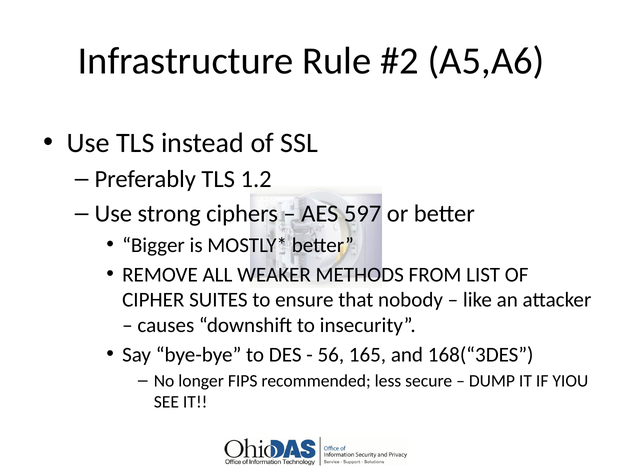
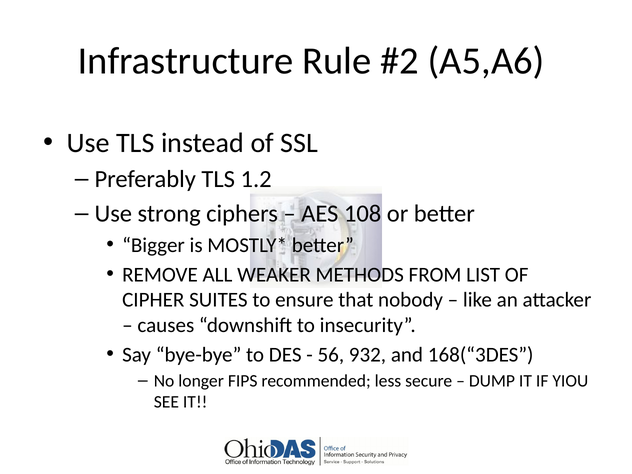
597: 597 -> 108
165: 165 -> 932
